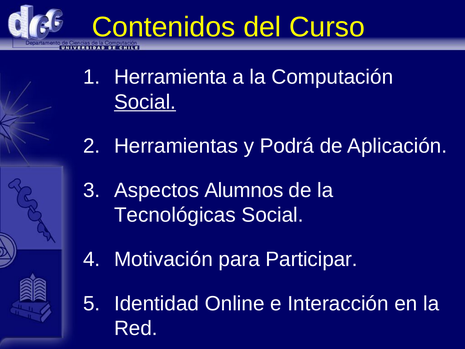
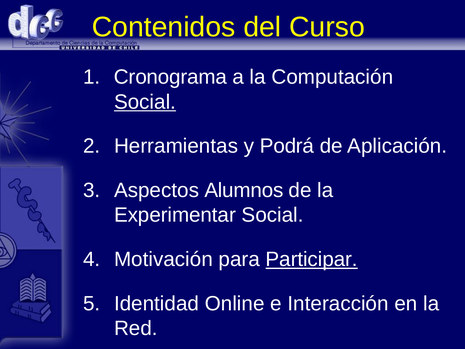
Herramienta: Herramienta -> Cronograma
Tecnológicas: Tecnológicas -> Experimentar
Participar underline: none -> present
